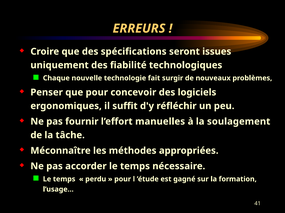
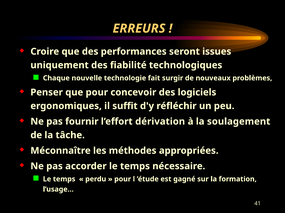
spécifications: spécifications -> performances
manuelles: manuelles -> dérivation
